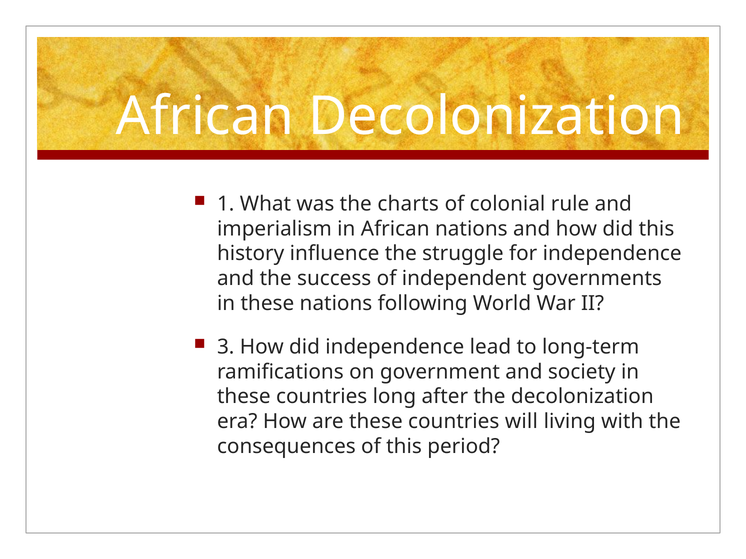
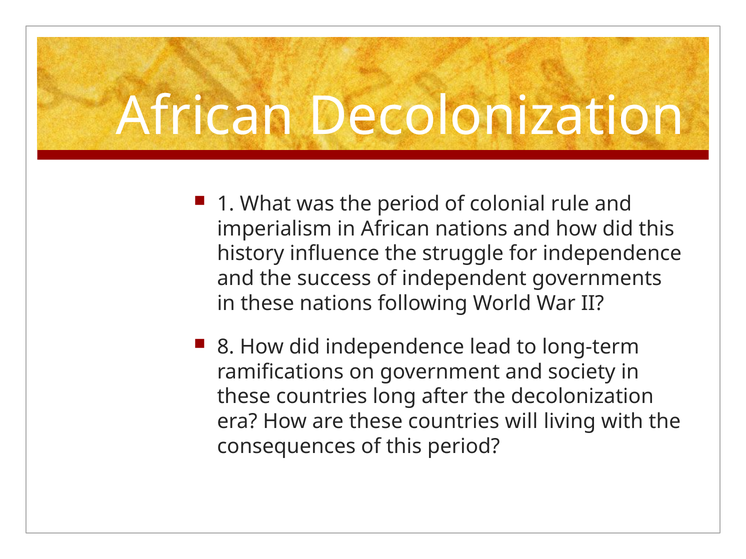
the charts: charts -> period
3: 3 -> 8
